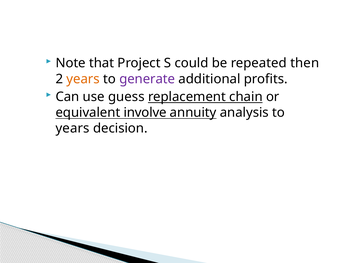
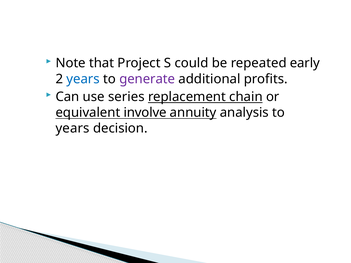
then: then -> early
years at (83, 79) colour: orange -> blue
guess: guess -> series
